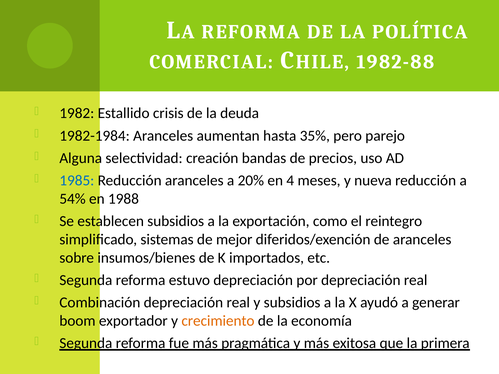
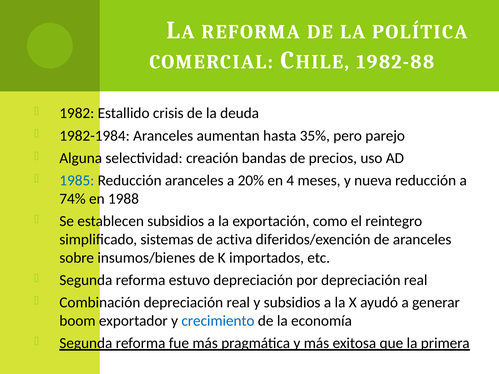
54%: 54% -> 74%
mejor: mejor -> activa
crecimiento colour: orange -> blue
